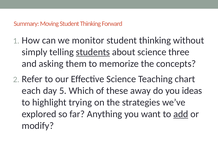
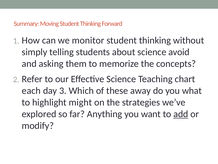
students underline: present -> none
three: three -> avoid
5: 5 -> 3
ideas: ideas -> what
trying: trying -> might
